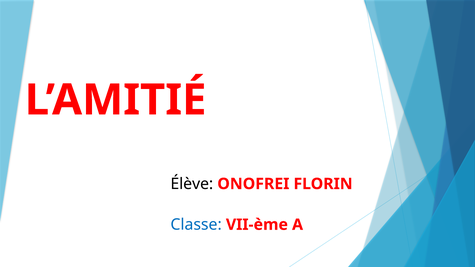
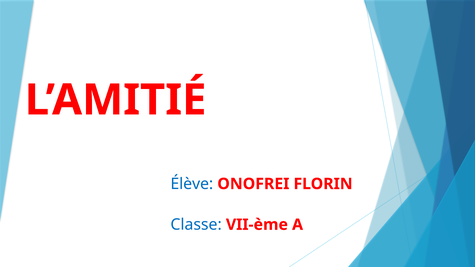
Élève colour: black -> blue
